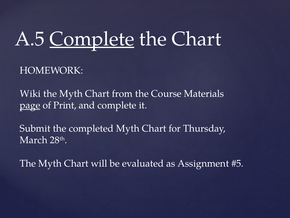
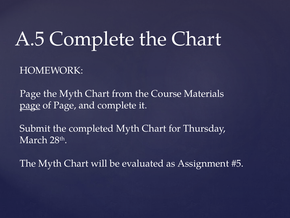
Complete at (92, 39) underline: present -> none
Wiki at (30, 93): Wiki -> Page
of Print: Print -> Page
